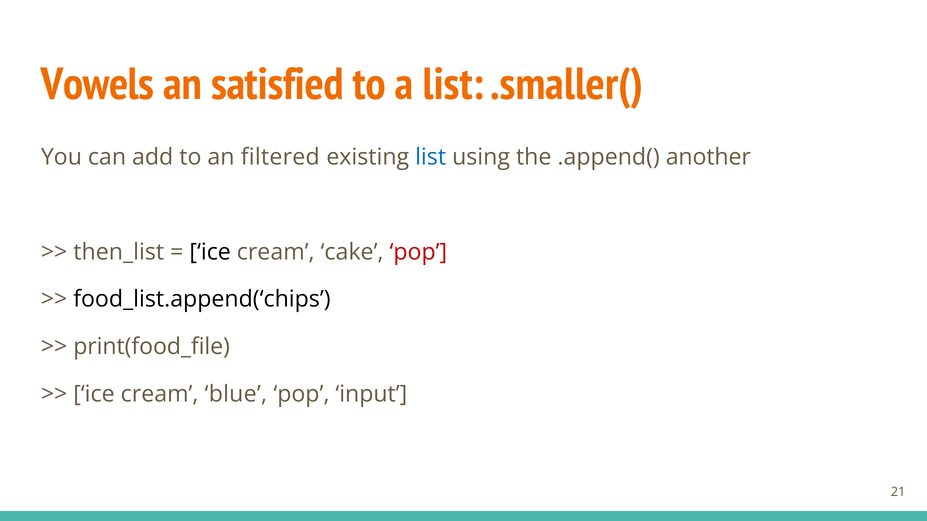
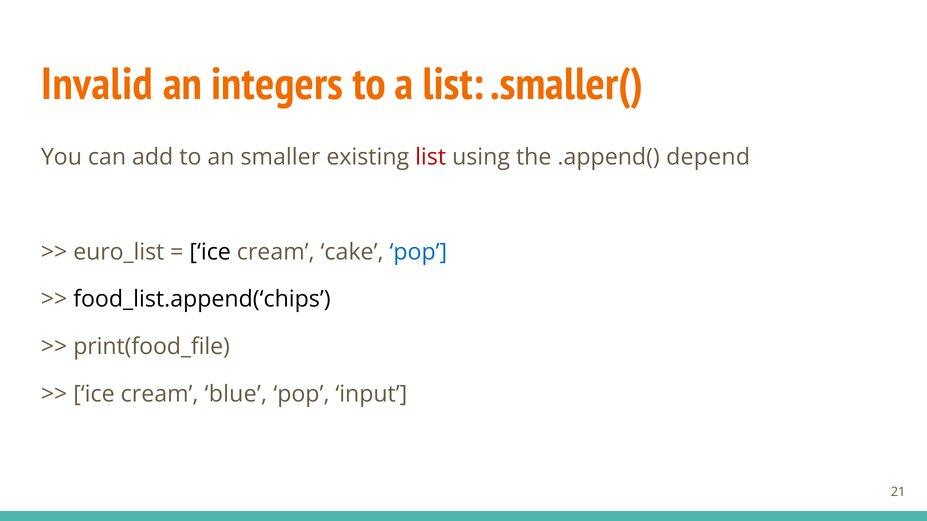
Vowels: Vowels -> Invalid
satisfied: satisfied -> integers
filtered: filtered -> smaller
list at (431, 157) colour: blue -> red
another: another -> depend
then_list: then_list -> euro_list
pop at (418, 252) colour: red -> blue
